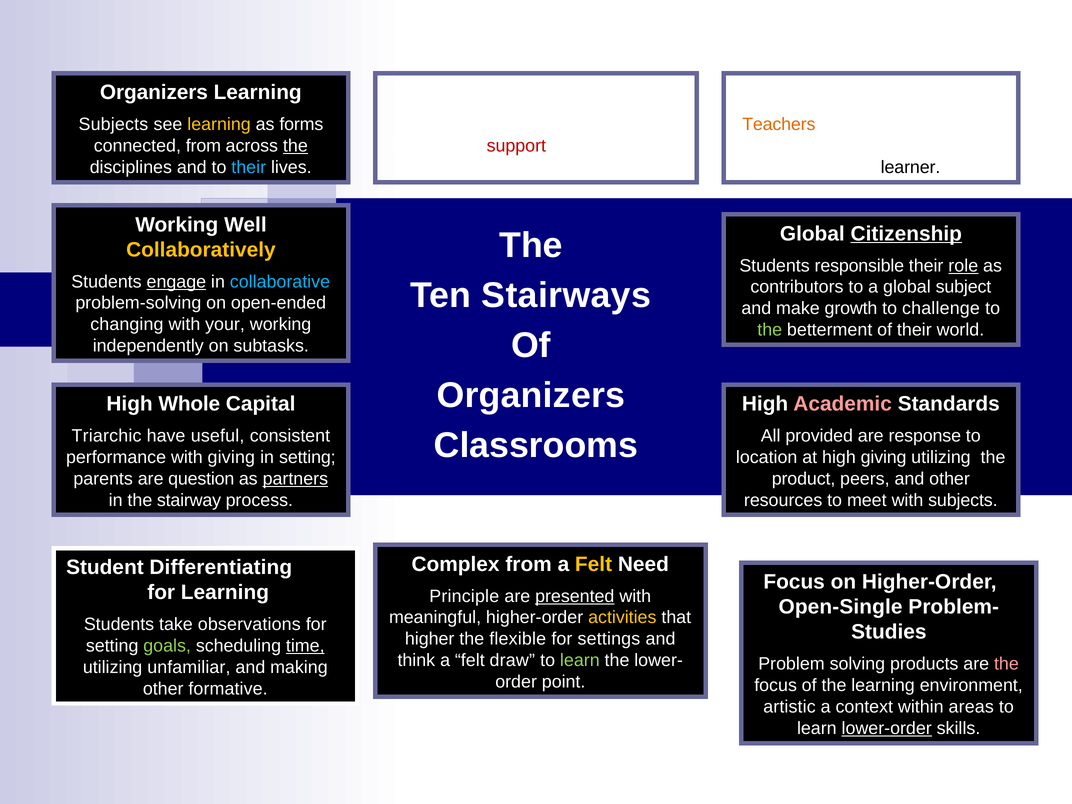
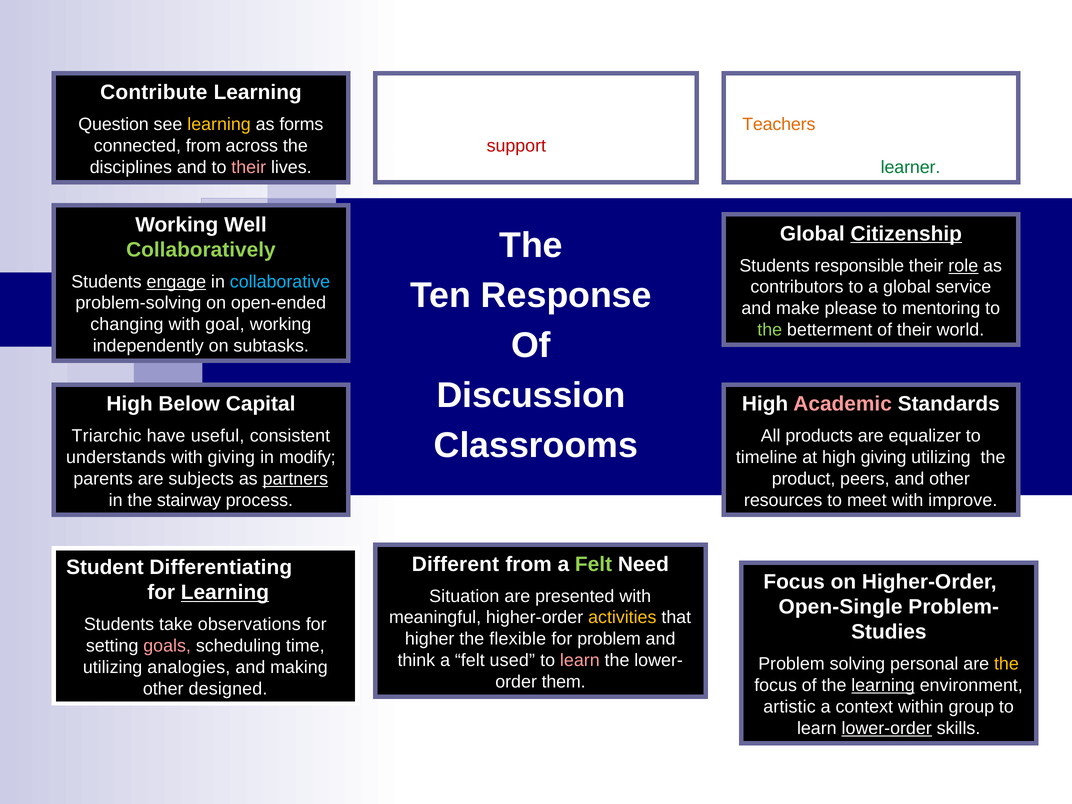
Organizers at (154, 93): Organizers -> Contribute
Subjects at (113, 125): Subjects -> Question
the at (295, 146) underline: present -> none
their at (249, 167) colour: light blue -> pink
learner colour: black -> green
Collaboratively colour: yellow -> light green
Stairways: Stairways -> Response
subject: subject -> service
growth: growth -> please
challenge: challenge -> mentoring
with your: your -> goal
Organizers at (531, 395): Organizers -> Discussion
Whole: Whole -> Below
provided: provided -> products
response: response -> equalizer
performance: performance -> understands
in setting: setting -> modify
location: location -> timeline
question: question -> subjects
with subjects: subjects -> improve
Complex: Complex -> Different
Felt at (594, 564) colour: yellow -> light green
Learning at (225, 593) underline: none -> present
Principle: Principle -> Situation
presented underline: present -> none
for settings: settings -> problem
goals colour: light green -> pink
time underline: present -> none
felt draw: draw -> used
learn at (580, 660) colour: light green -> pink
products: products -> personal
the at (1006, 664) colour: pink -> yellow
unfamiliar: unfamiliar -> analogies
point: point -> them
learning at (883, 686) underline: none -> present
formative: formative -> designed
areas: areas -> group
